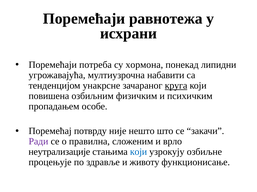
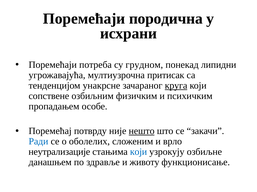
равнотежа: равнотежа -> породична
хормона: хормона -> грудном
набавити: набавити -> притисак
повишена: повишена -> сопствене
нешто underline: none -> present
Ради colour: purple -> blue
правилна: правилна -> оболелих
процењује: процењује -> данашњем
